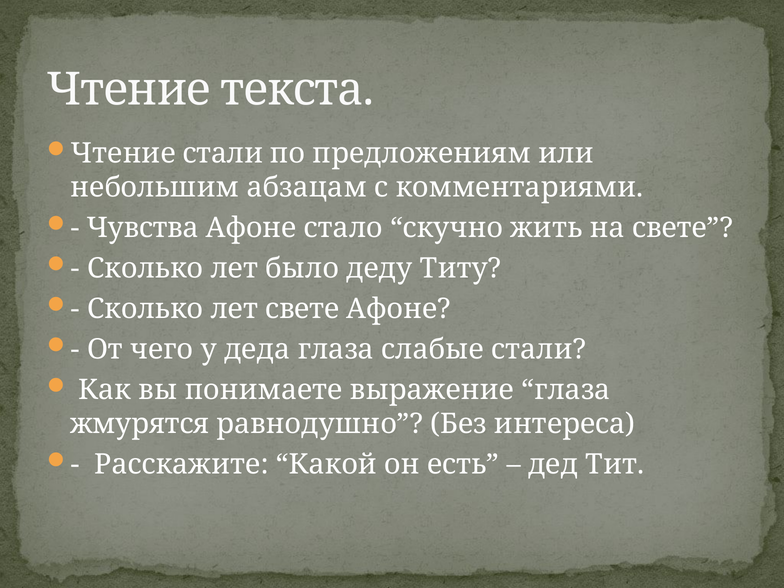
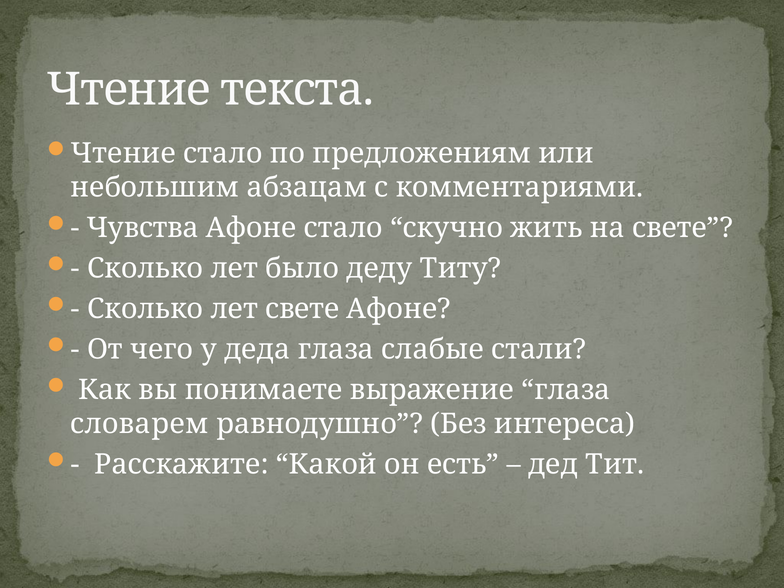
Чтение стали: стали -> стало
жмурятся: жмурятся -> словарем
